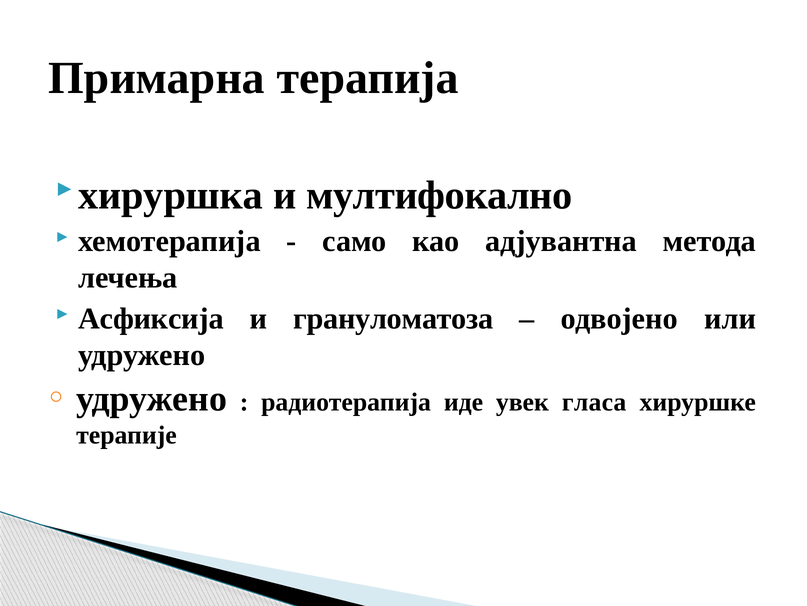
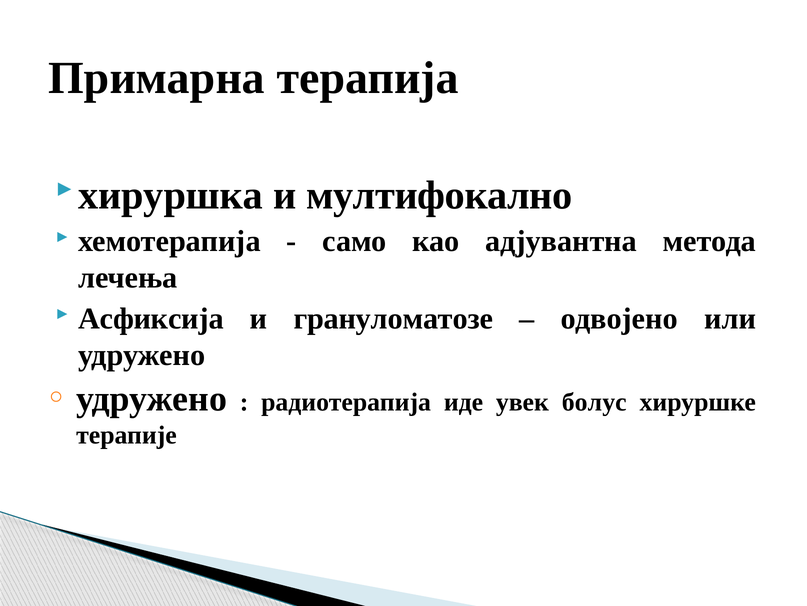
грануломатоза: грануломатоза -> грануломатозе
гласа: гласа -> болус
